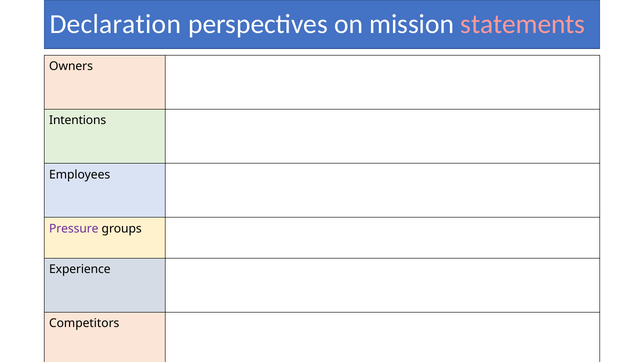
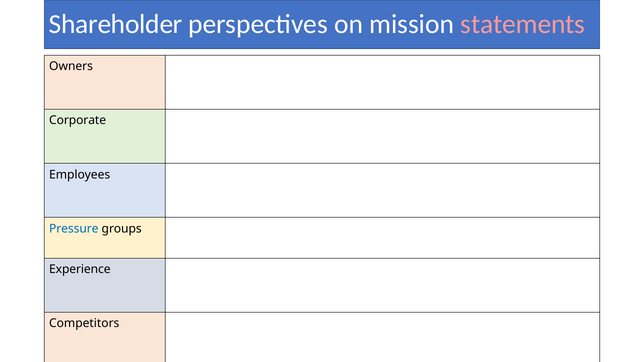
Declaration: Declaration -> Shareholder
Intentions: Intentions -> Corporate
Pressure colour: purple -> blue
